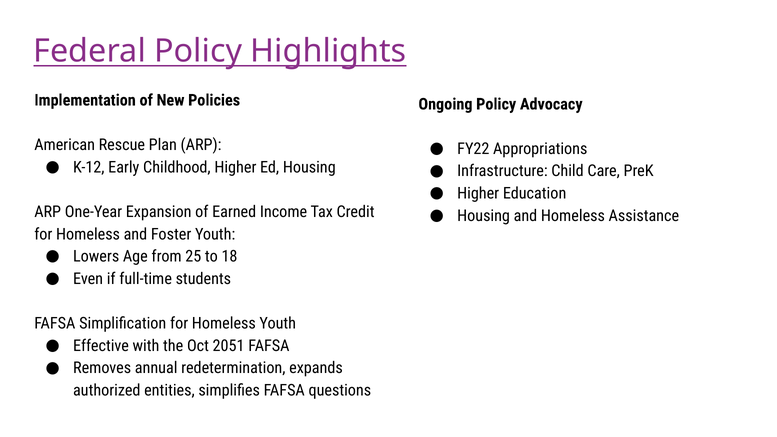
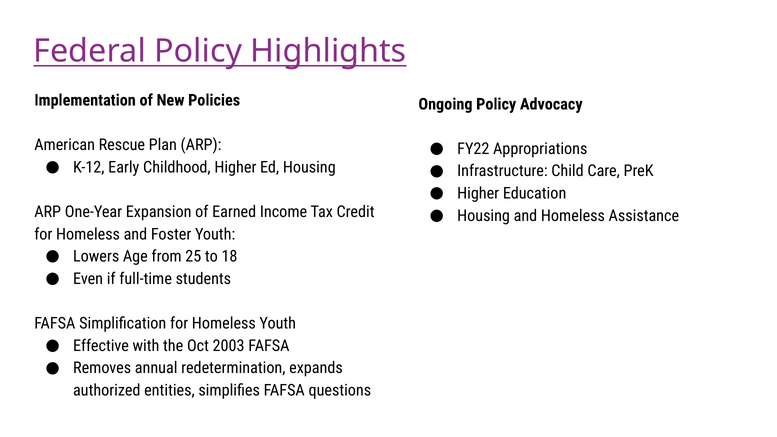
2051: 2051 -> 2003
